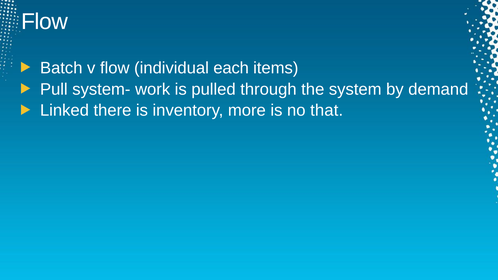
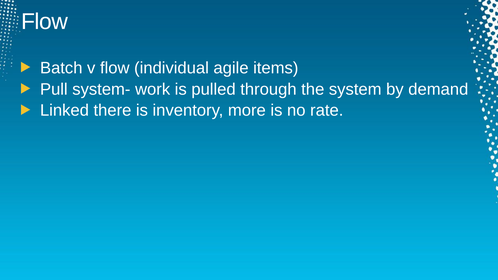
each: each -> agile
that: that -> rate
